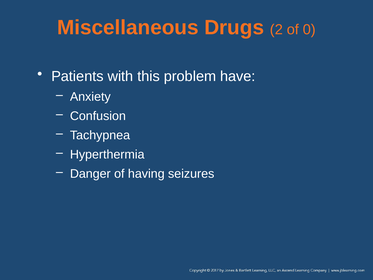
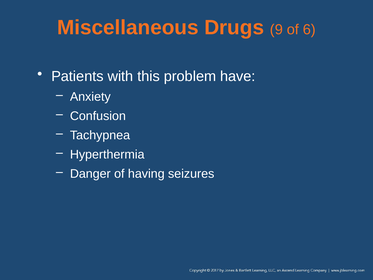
2: 2 -> 9
0: 0 -> 6
